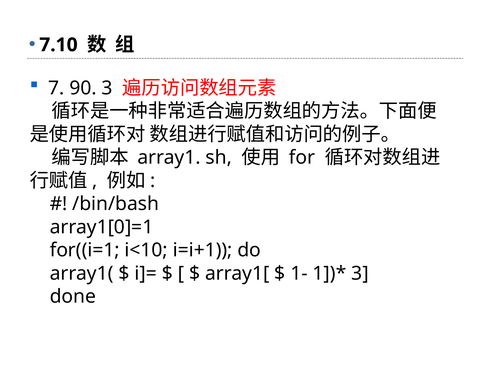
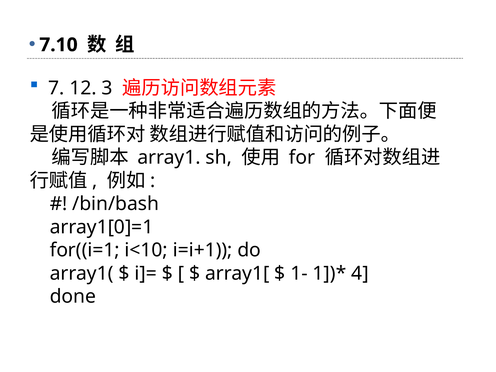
90: 90 -> 12
3 at (360, 273): 3 -> 4
